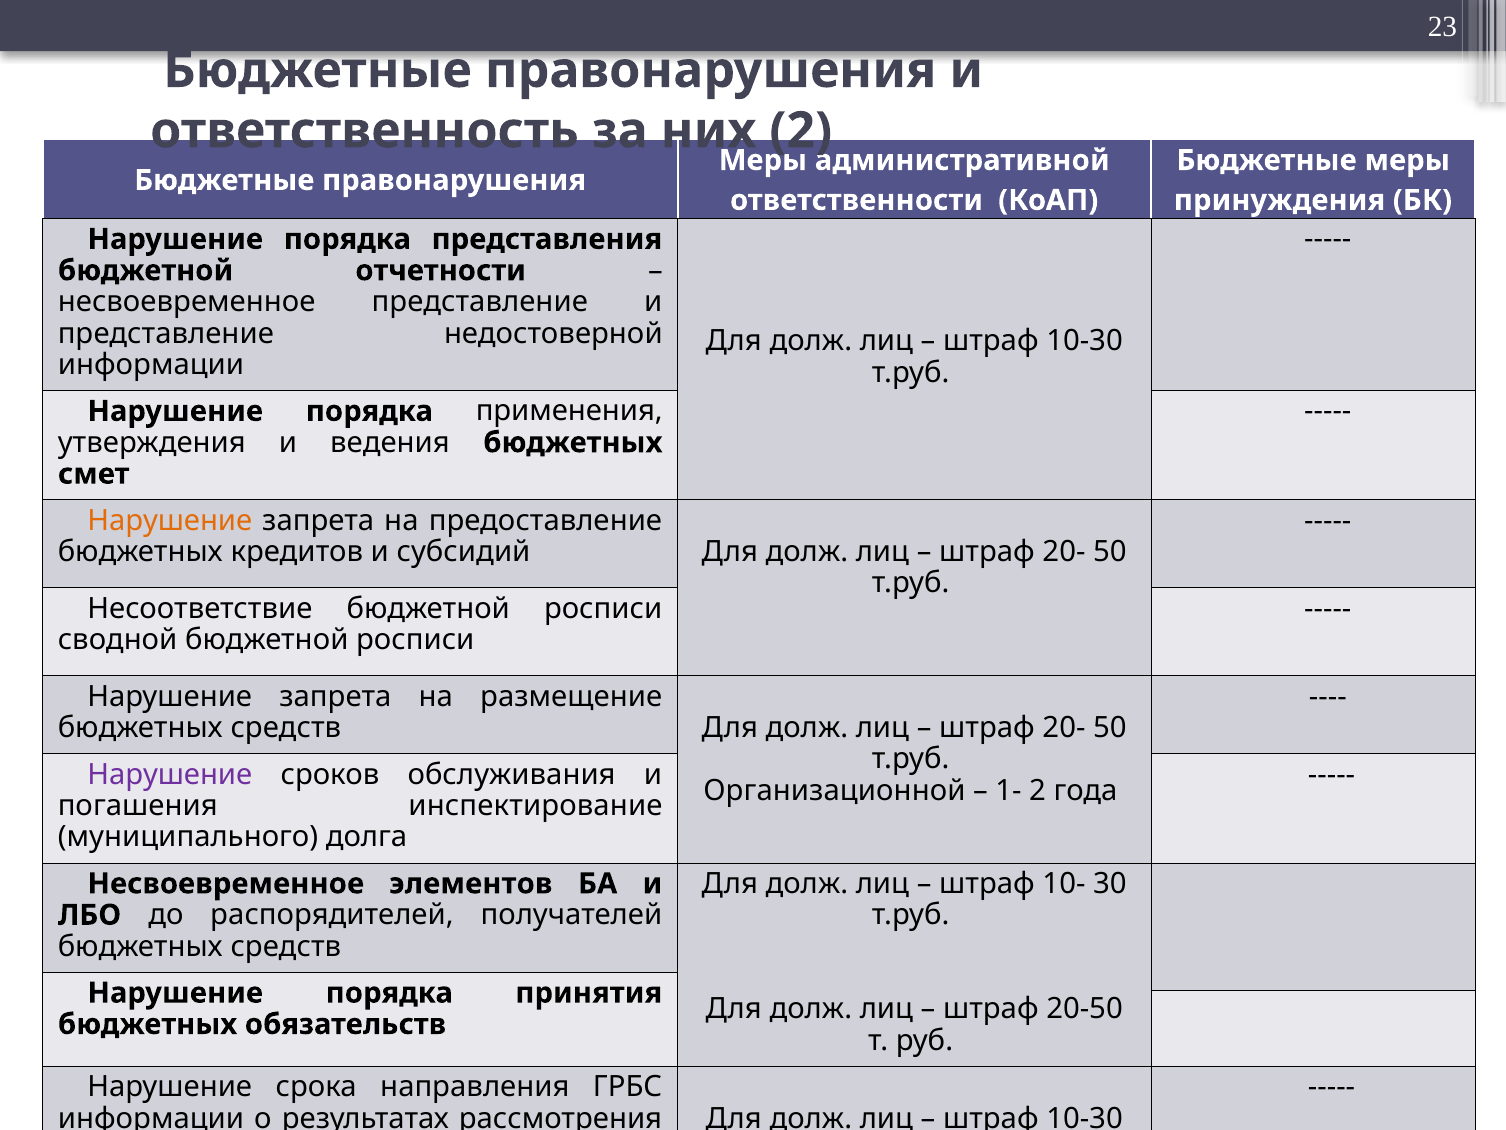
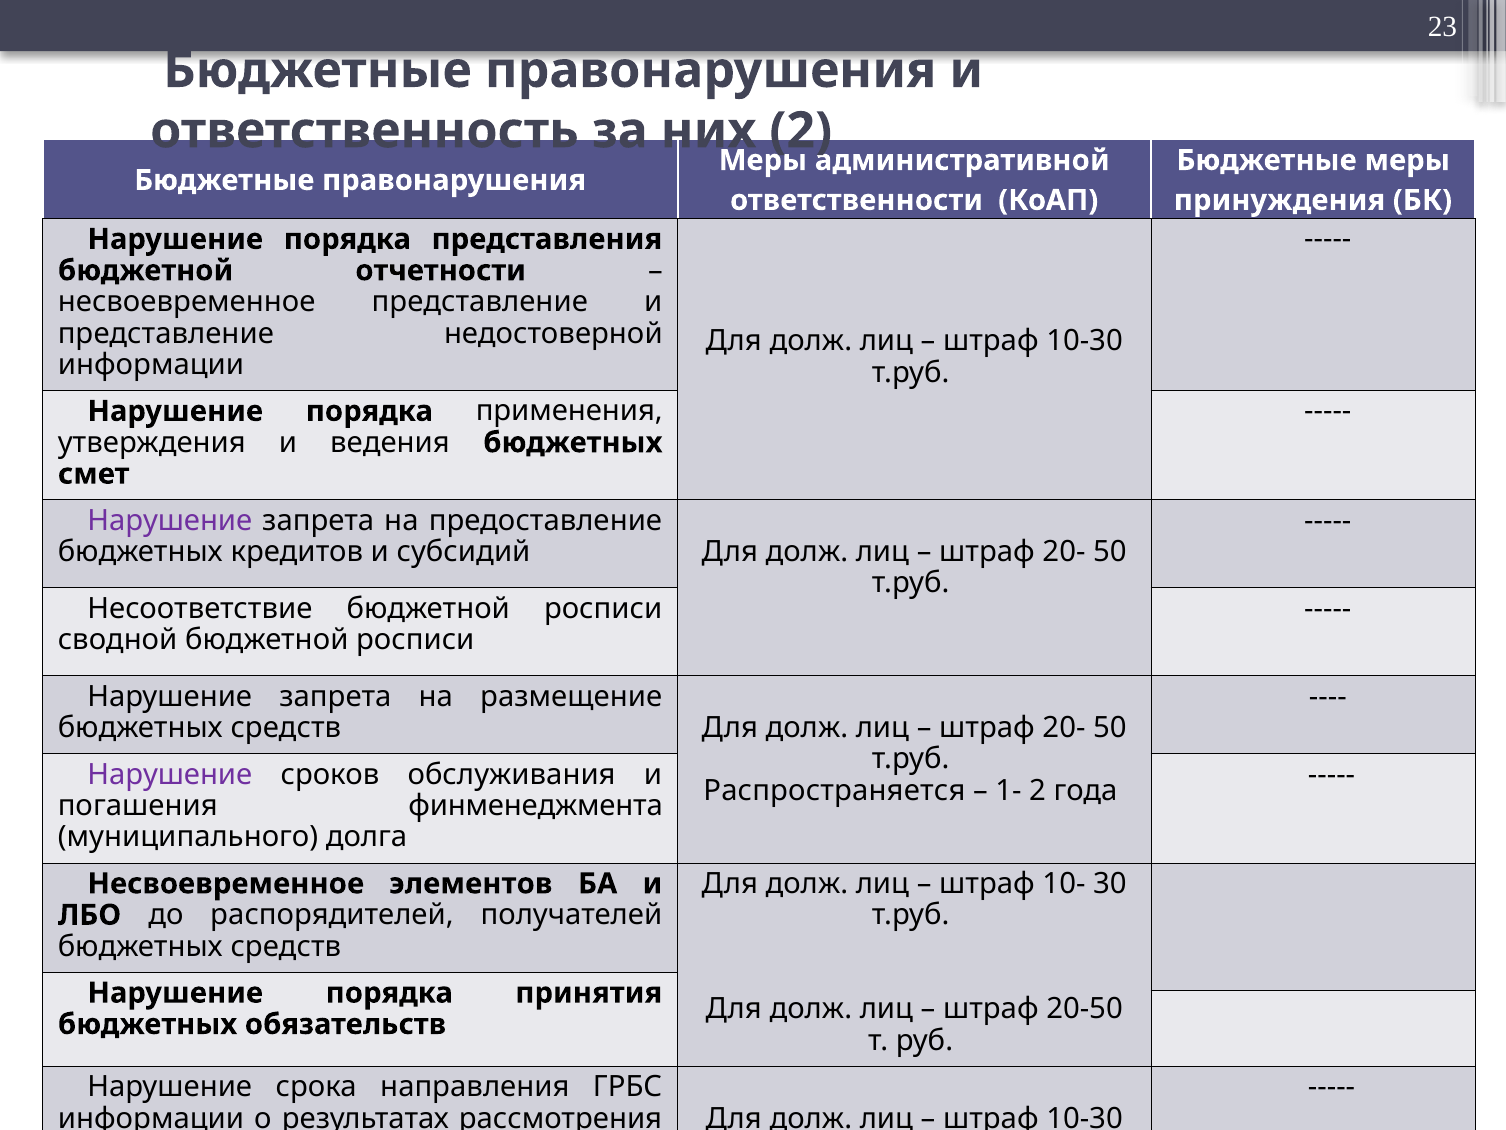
Нарушение at (170, 520) colour: orange -> purple
Организационной: Организационной -> Распространяется
инспектирование: инспектирование -> финменеджмента
